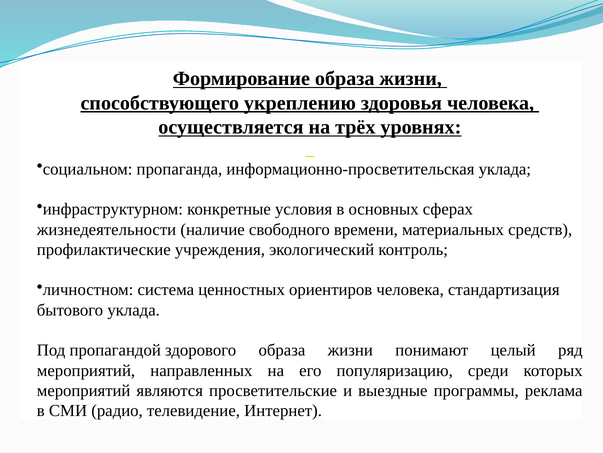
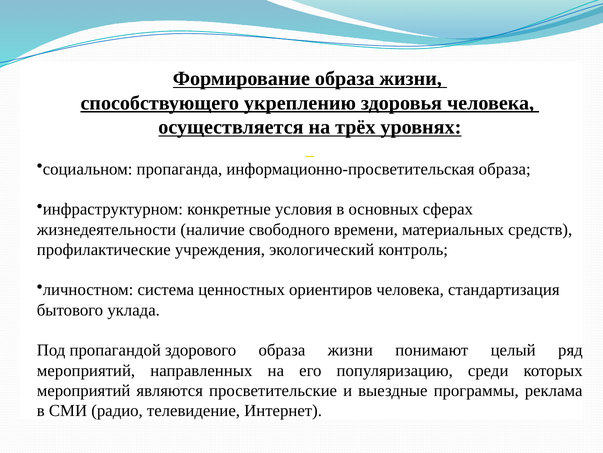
информационно-просветительская уклада: уклада -> образа
